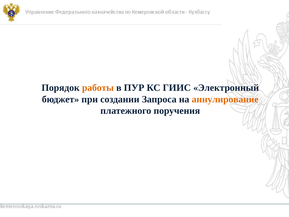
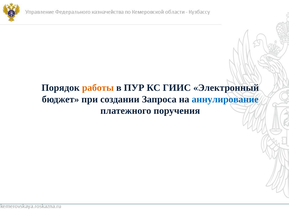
аннулирование colour: orange -> blue
